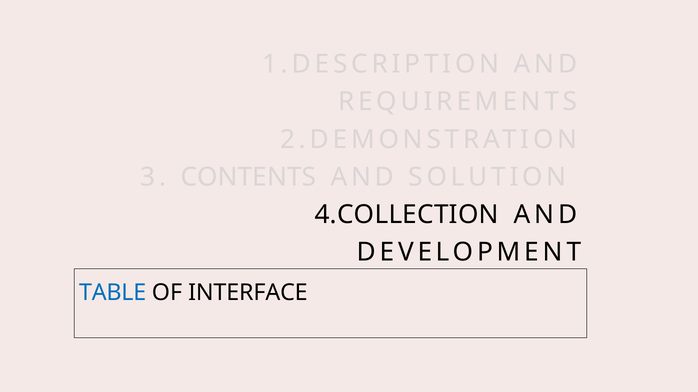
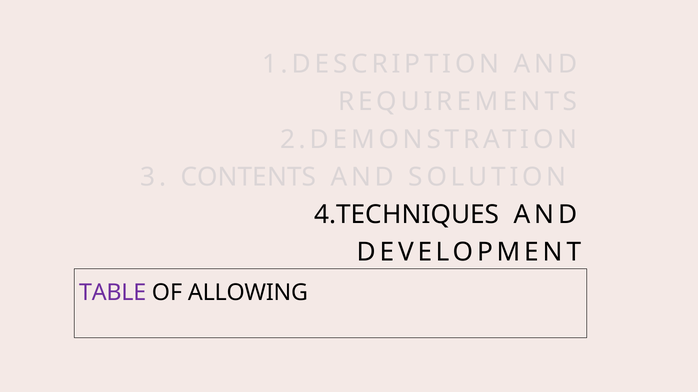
4.COLLECTION: 4.COLLECTION -> 4.TECHNIQUES
TABLE colour: blue -> purple
INTERFACE: INTERFACE -> ALLOWING
